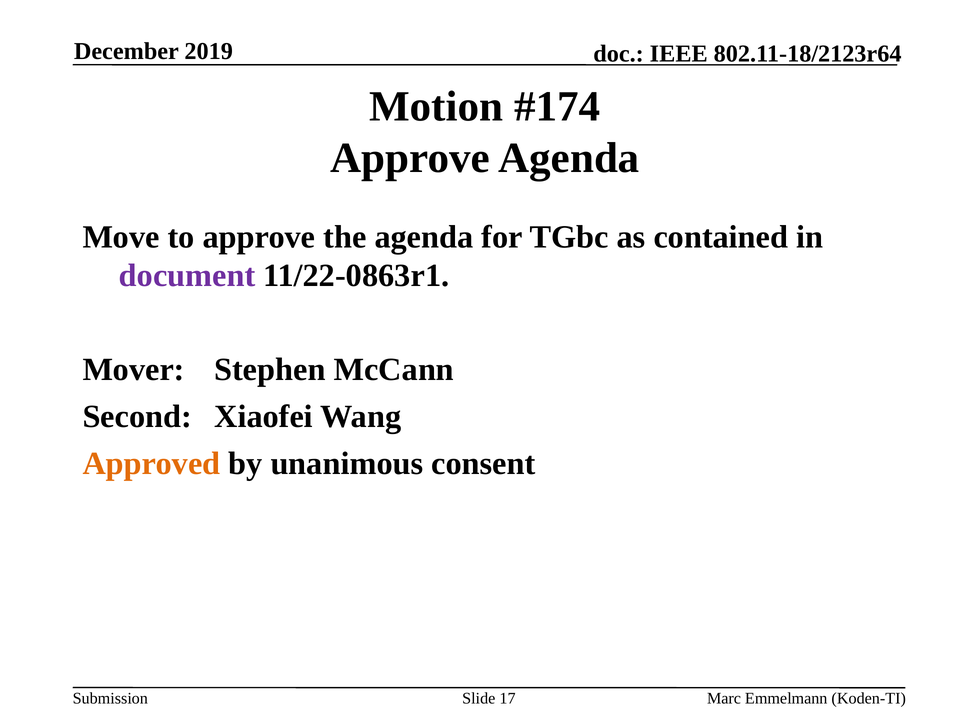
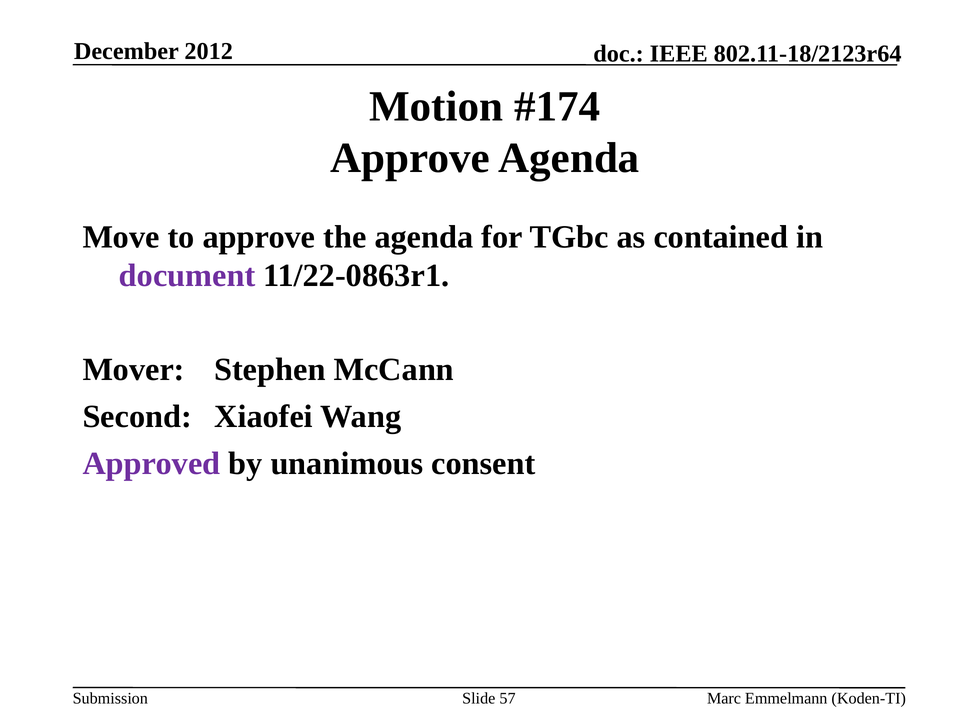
2019: 2019 -> 2012
Approved colour: orange -> purple
17: 17 -> 57
